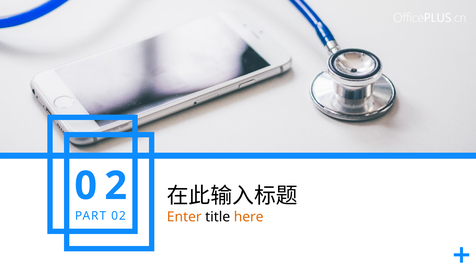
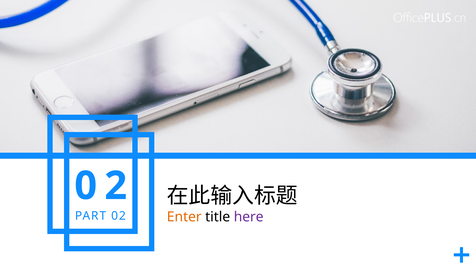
here colour: orange -> purple
